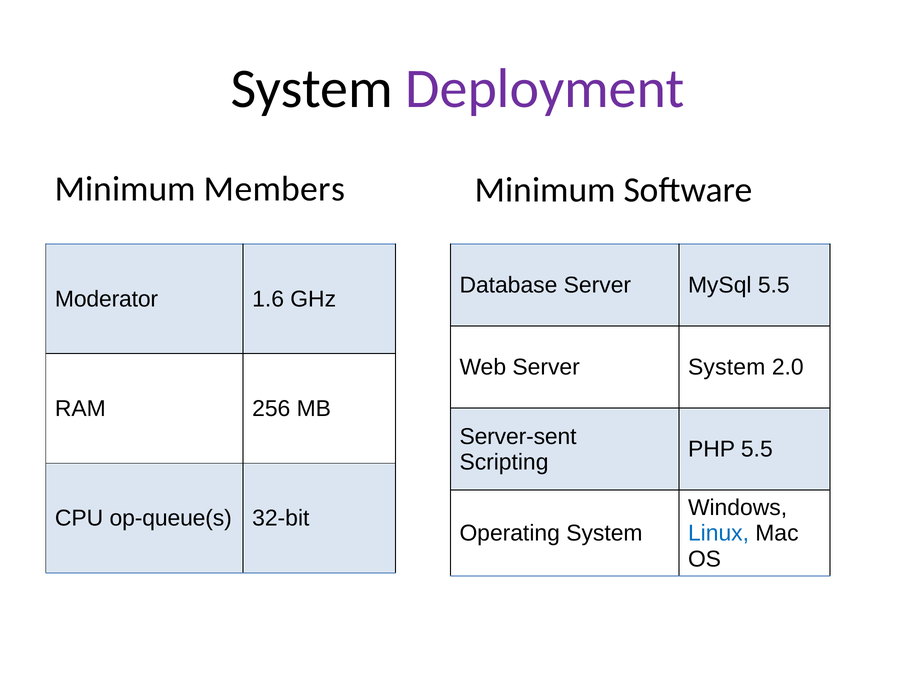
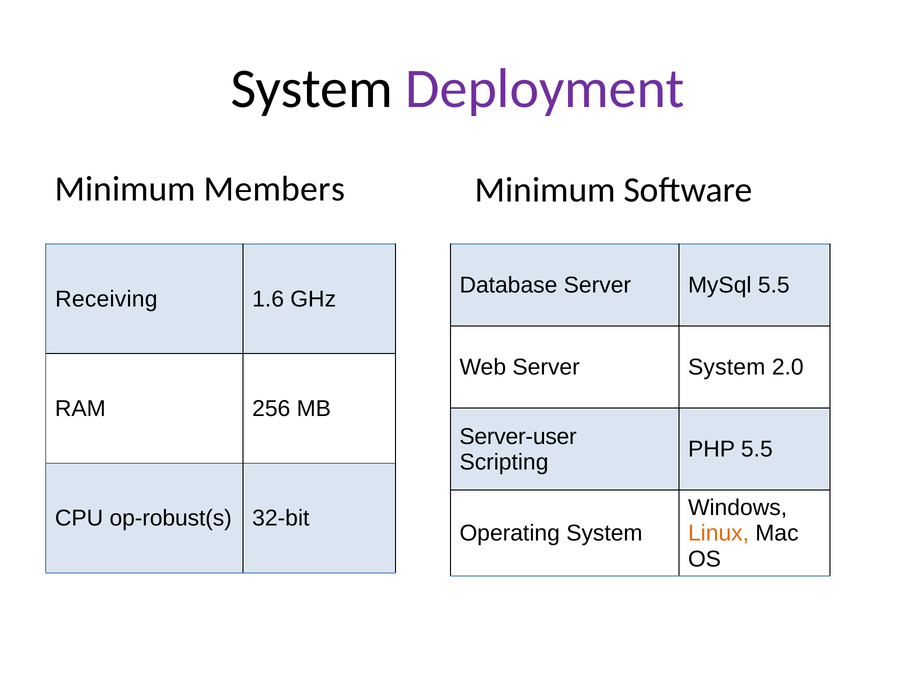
Moderator: Moderator -> Receiving
Server-sent: Server-sent -> Server-user
op-queue(s: op-queue(s -> op-robust(s
Linux colour: blue -> orange
